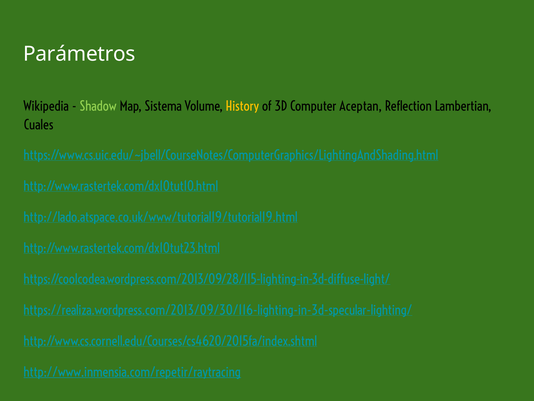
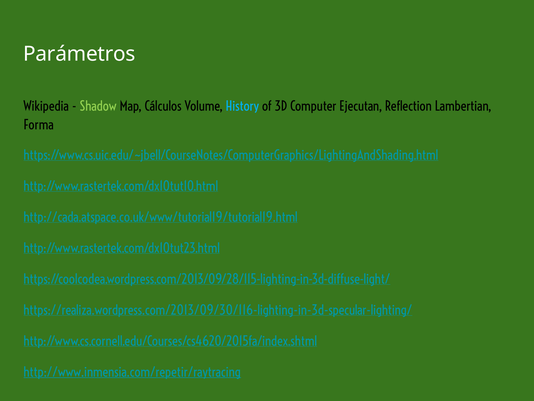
Sistema: Sistema -> Cálculos
History colour: yellow -> light blue
Aceptan: Aceptan -> Ejecutan
Cuales: Cuales -> Forma
http://lado.atspace.co.uk/www/tutorial19/tutorial19.html: http://lado.atspace.co.uk/www/tutorial19/tutorial19.html -> http://cada.atspace.co.uk/www/tutorial19/tutorial19.html
